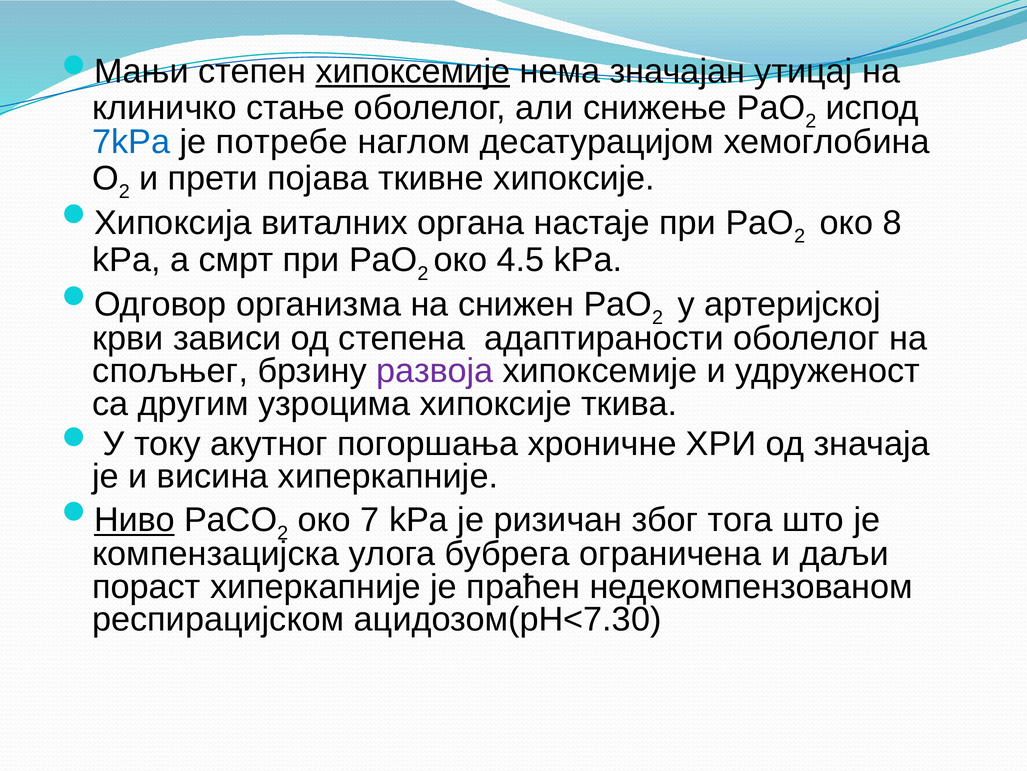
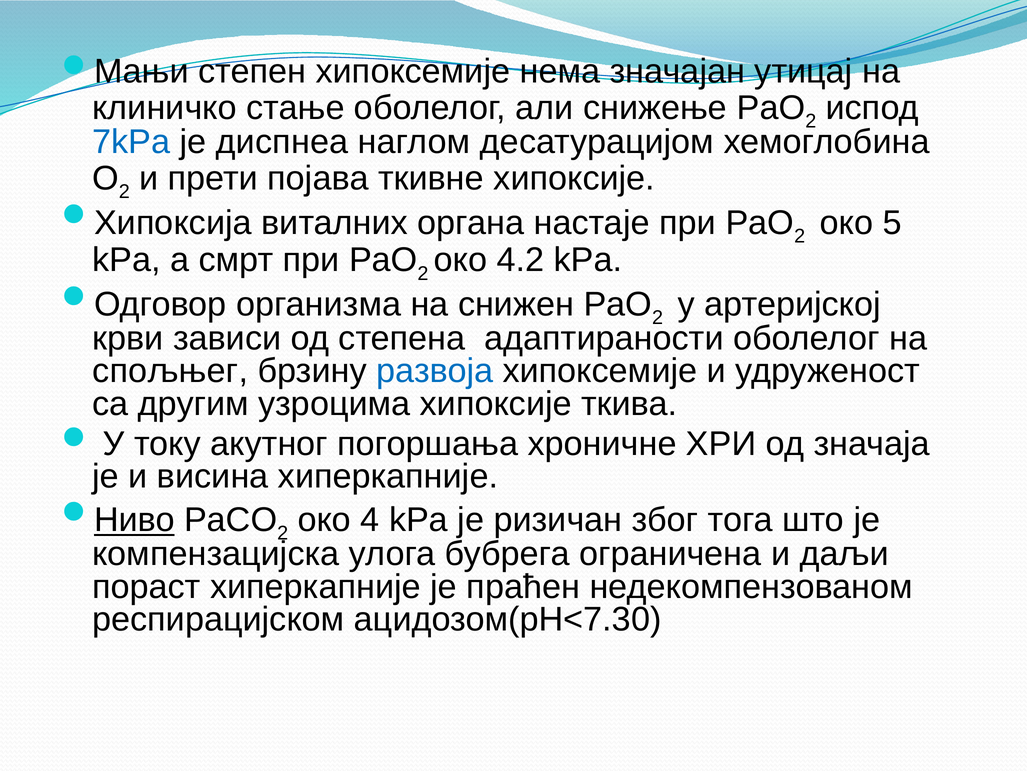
хипоксемије at (413, 71) underline: present -> none
потребе: потребе -> диспнеа
8: 8 -> 5
4.5: 4.5 -> 4.2
развоја colour: purple -> blue
7: 7 -> 4
